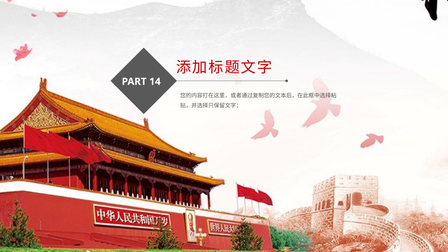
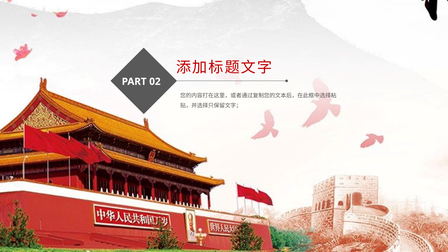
14: 14 -> 02
